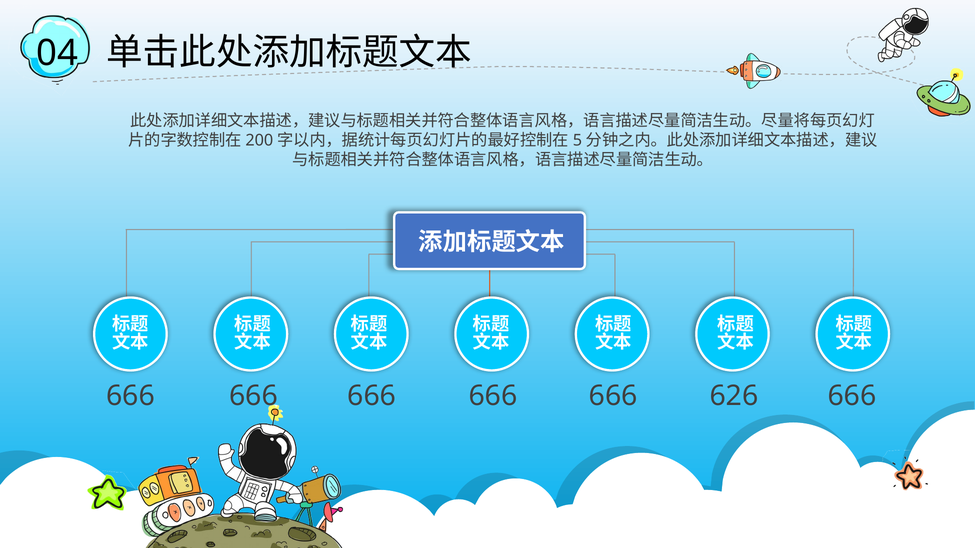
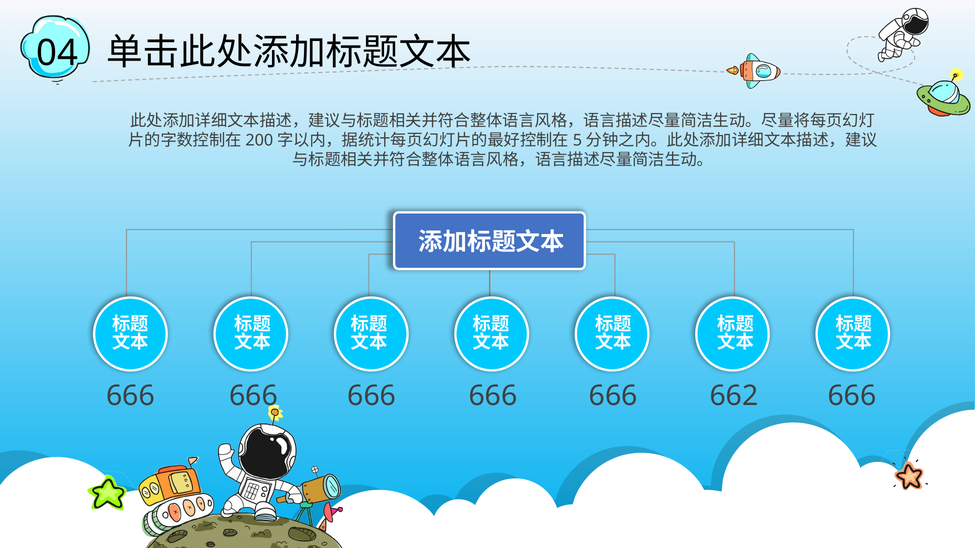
626: 626 -> 662
